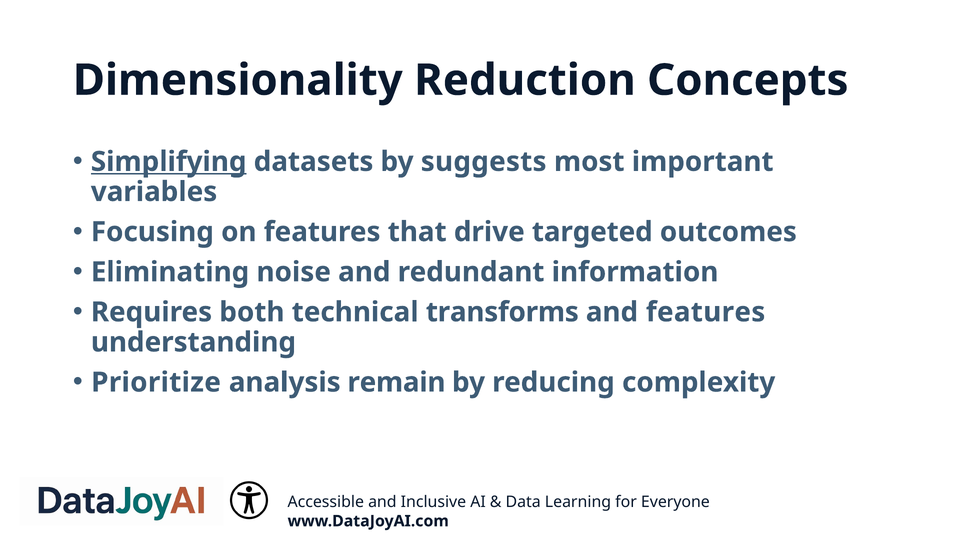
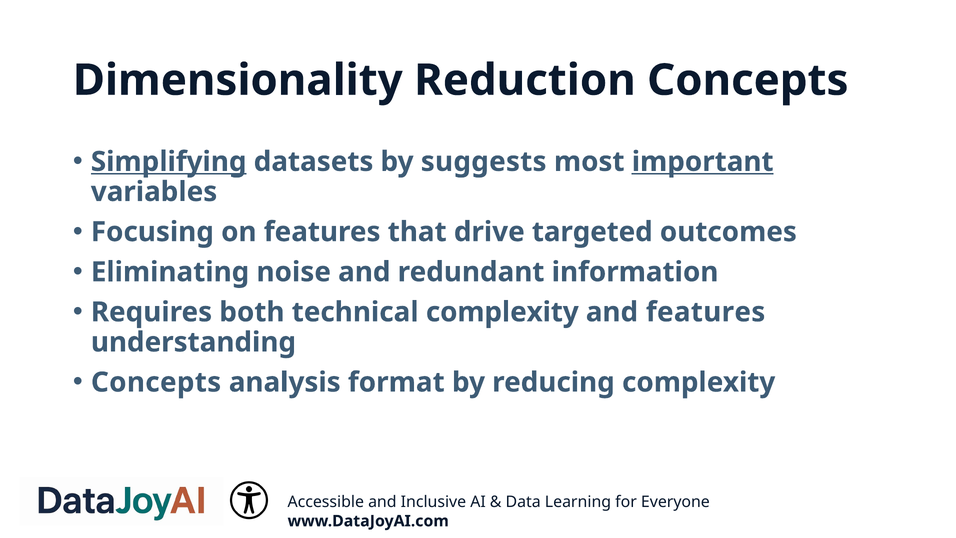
important underline: none -> present
technical transforms: transforms -> complexity
Prioritize at (156, 382): Prioritize -> Concepts
remain: remain -> format
